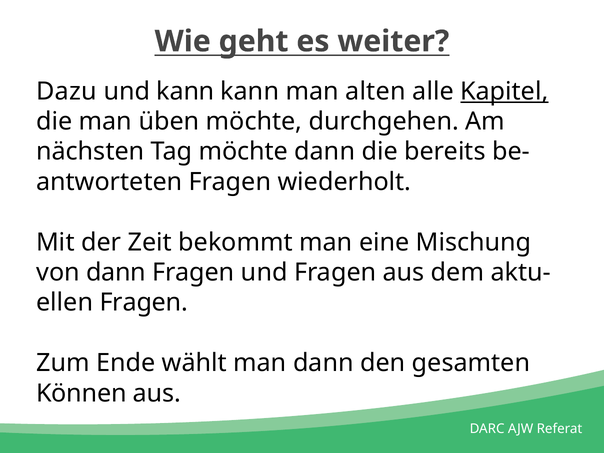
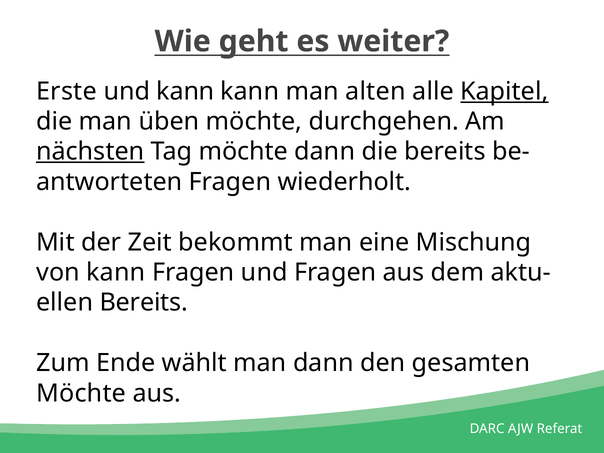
Dazu: Dazu -> Erste
nächsten underline: none -> present
von dann: dann -> kann
Fragen at (144, 303): Fragen -> Bereits
Können at (81, 393): Können -> Möchte
